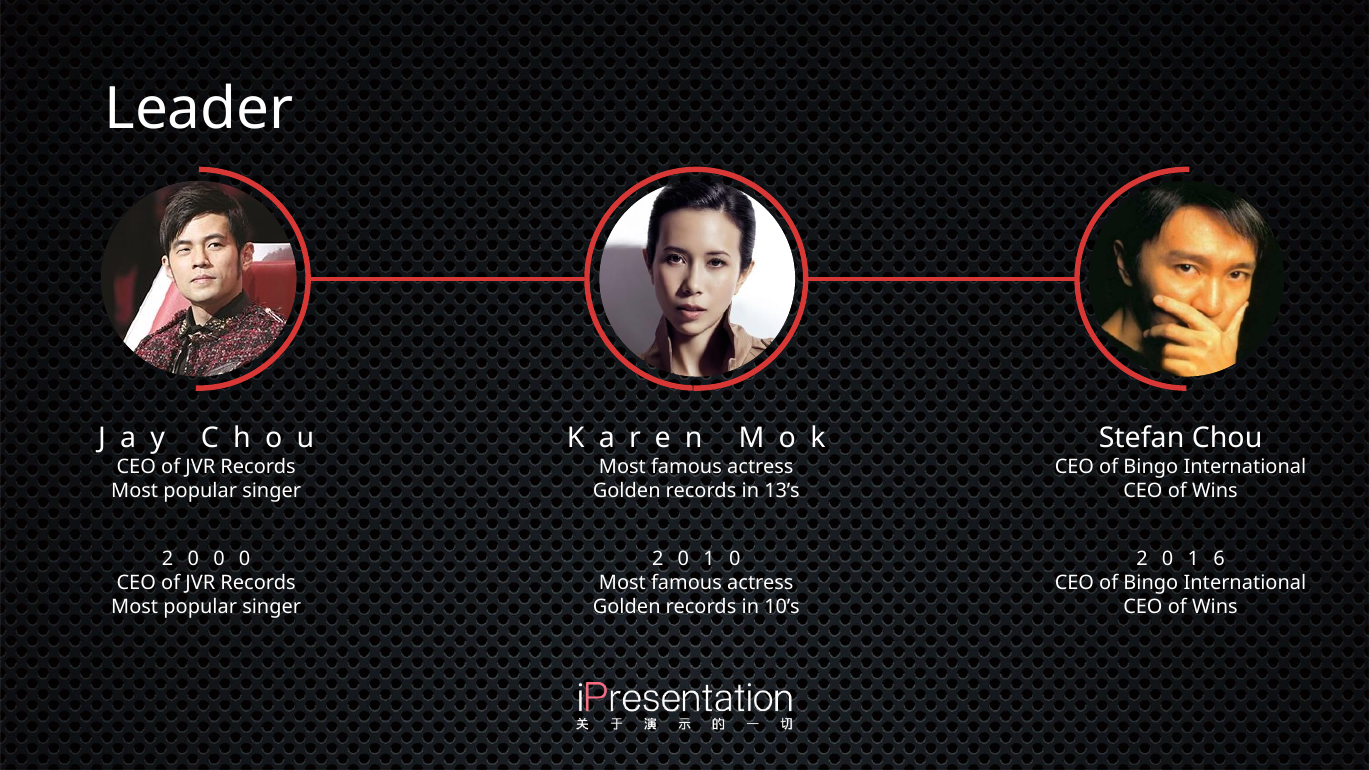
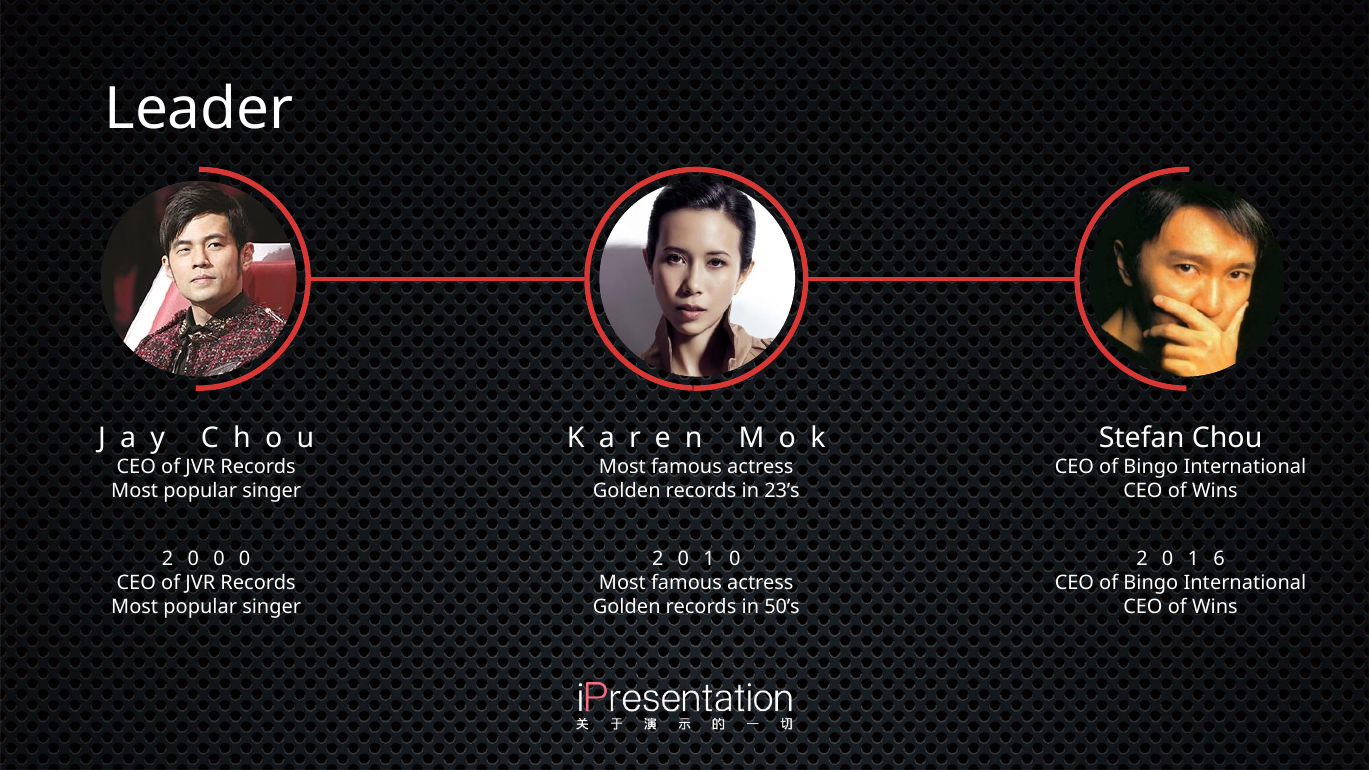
13’s: 13’s -> 23’s
10’s: 10’s -> 50’s
